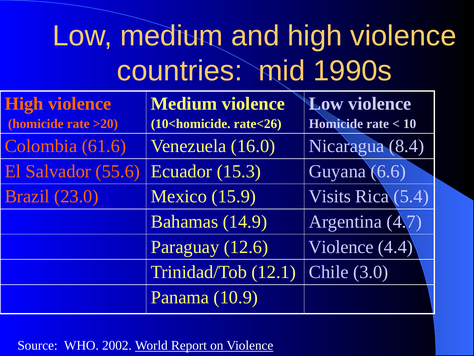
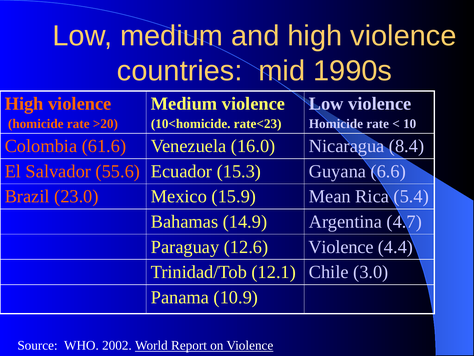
rate<26: rate<26 -> rate<23
Visits: Visits -> Mean
